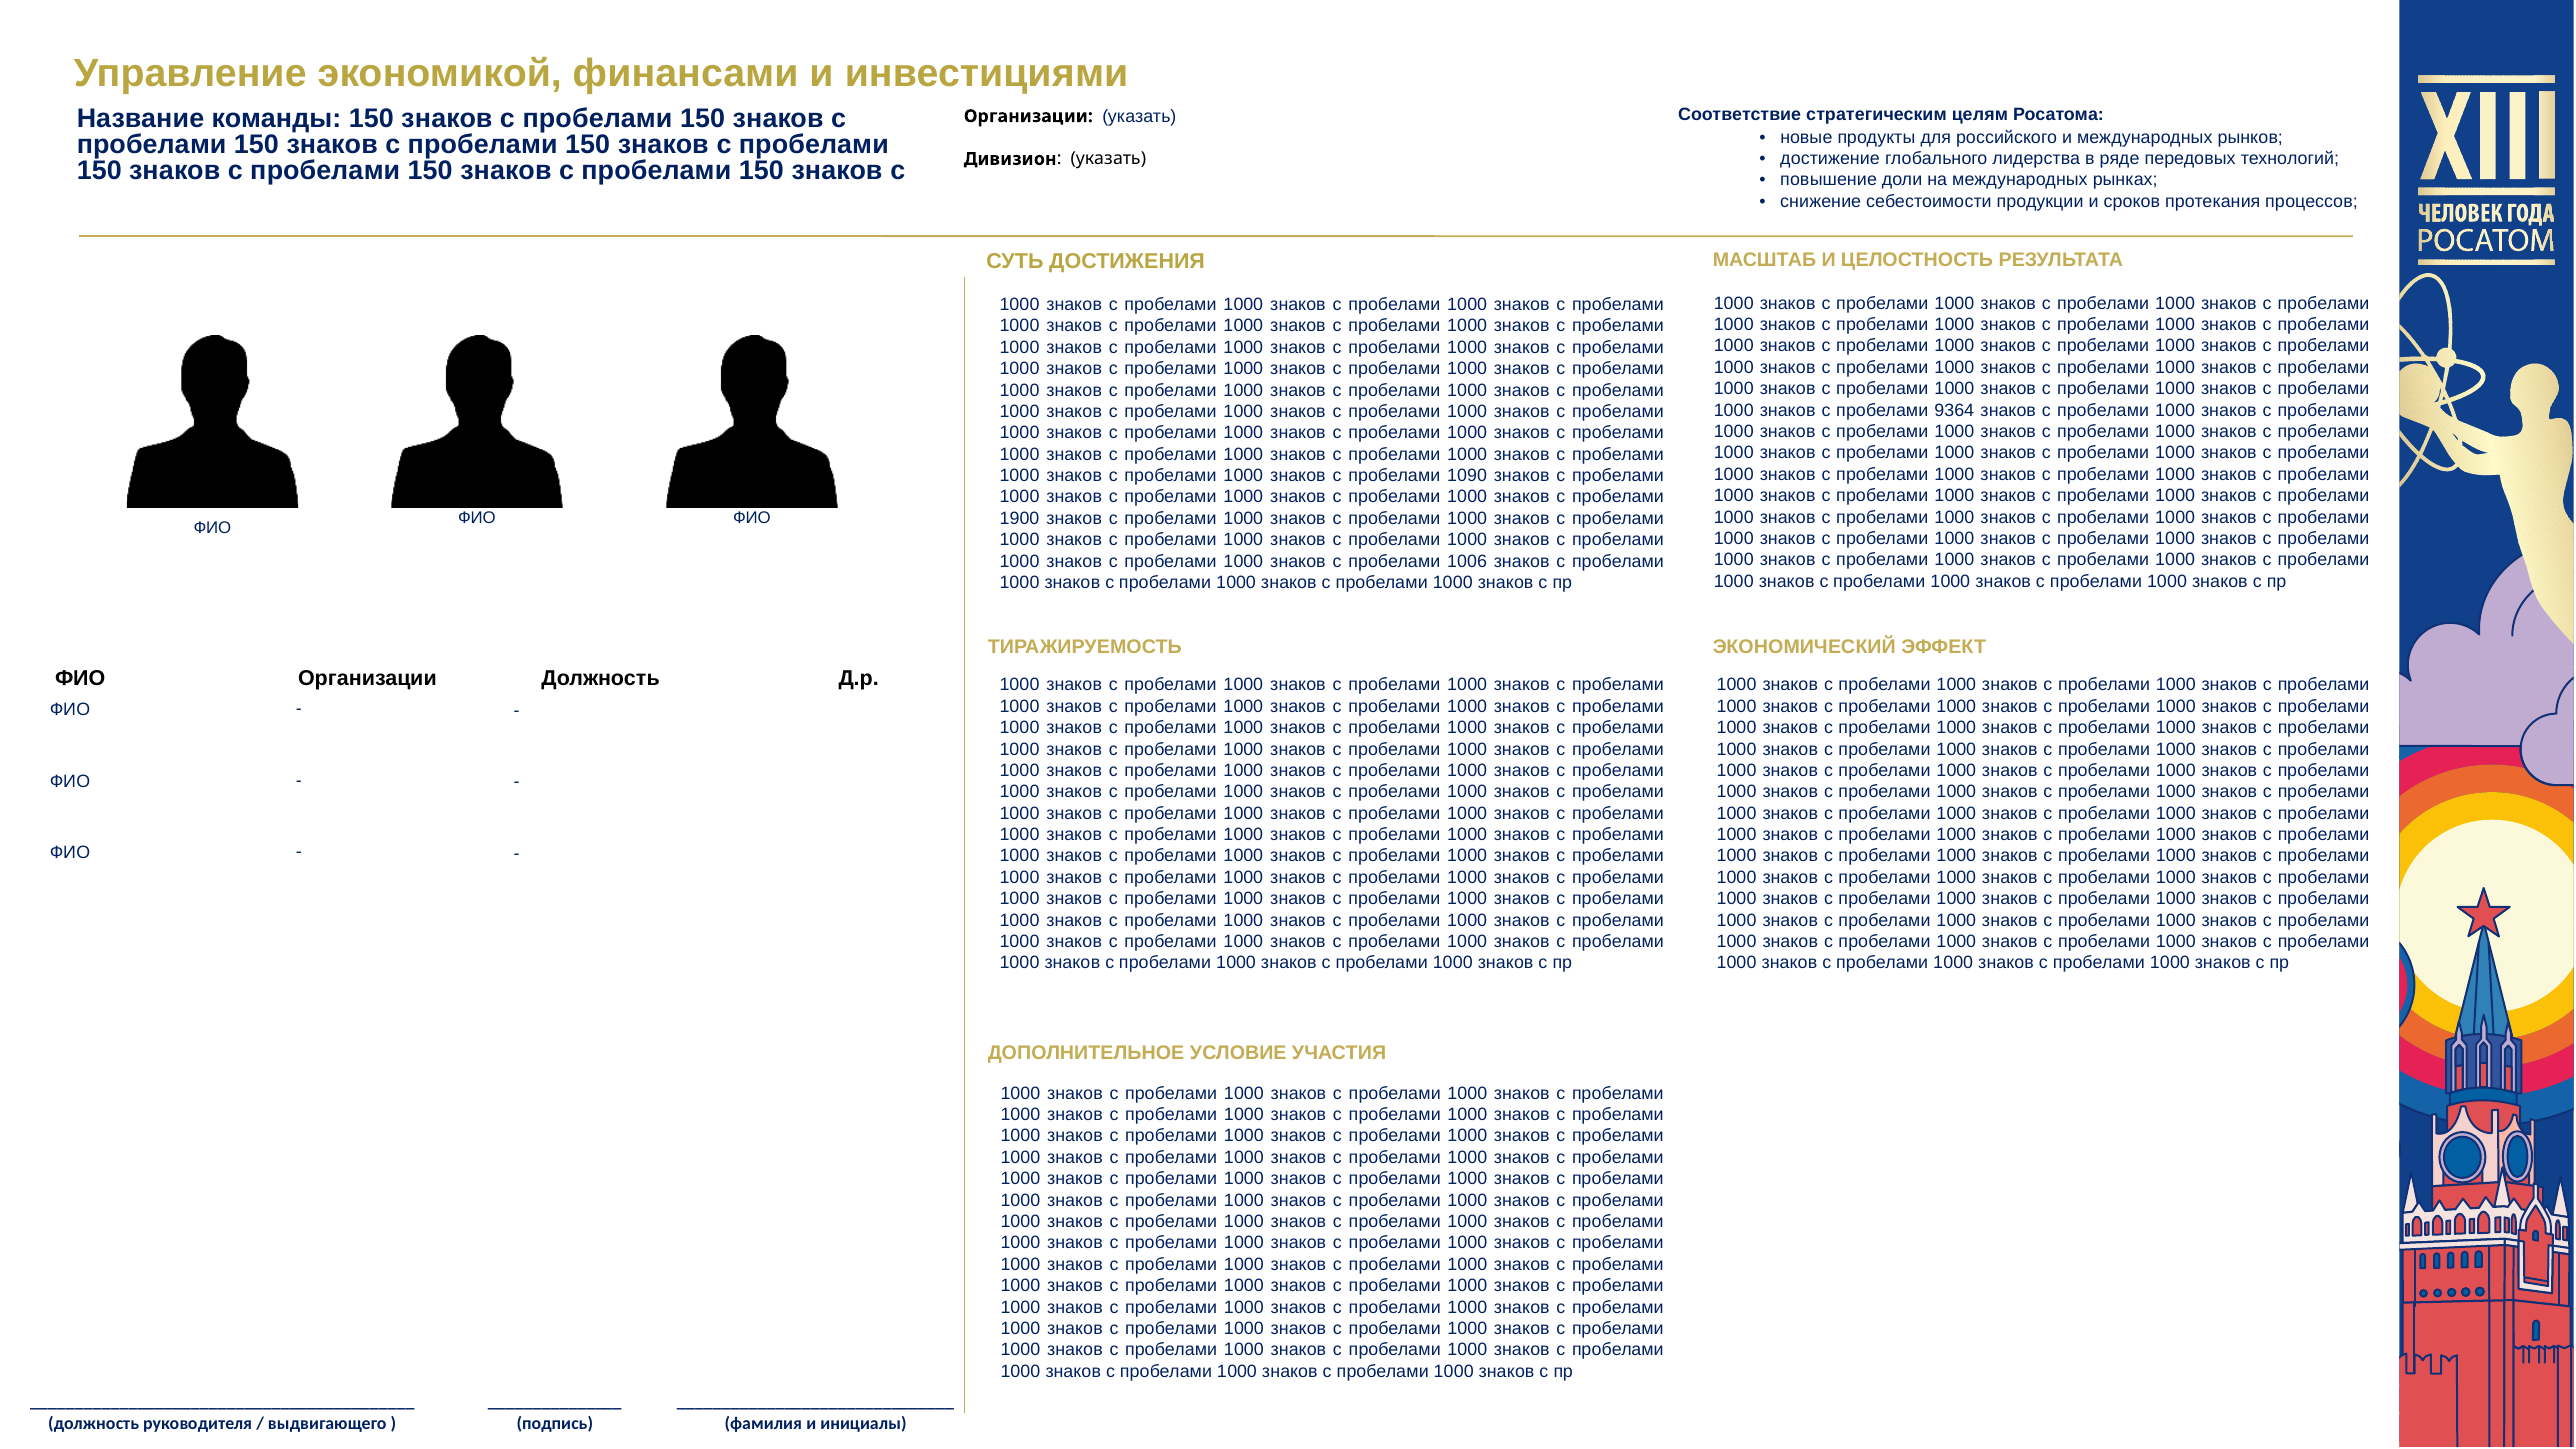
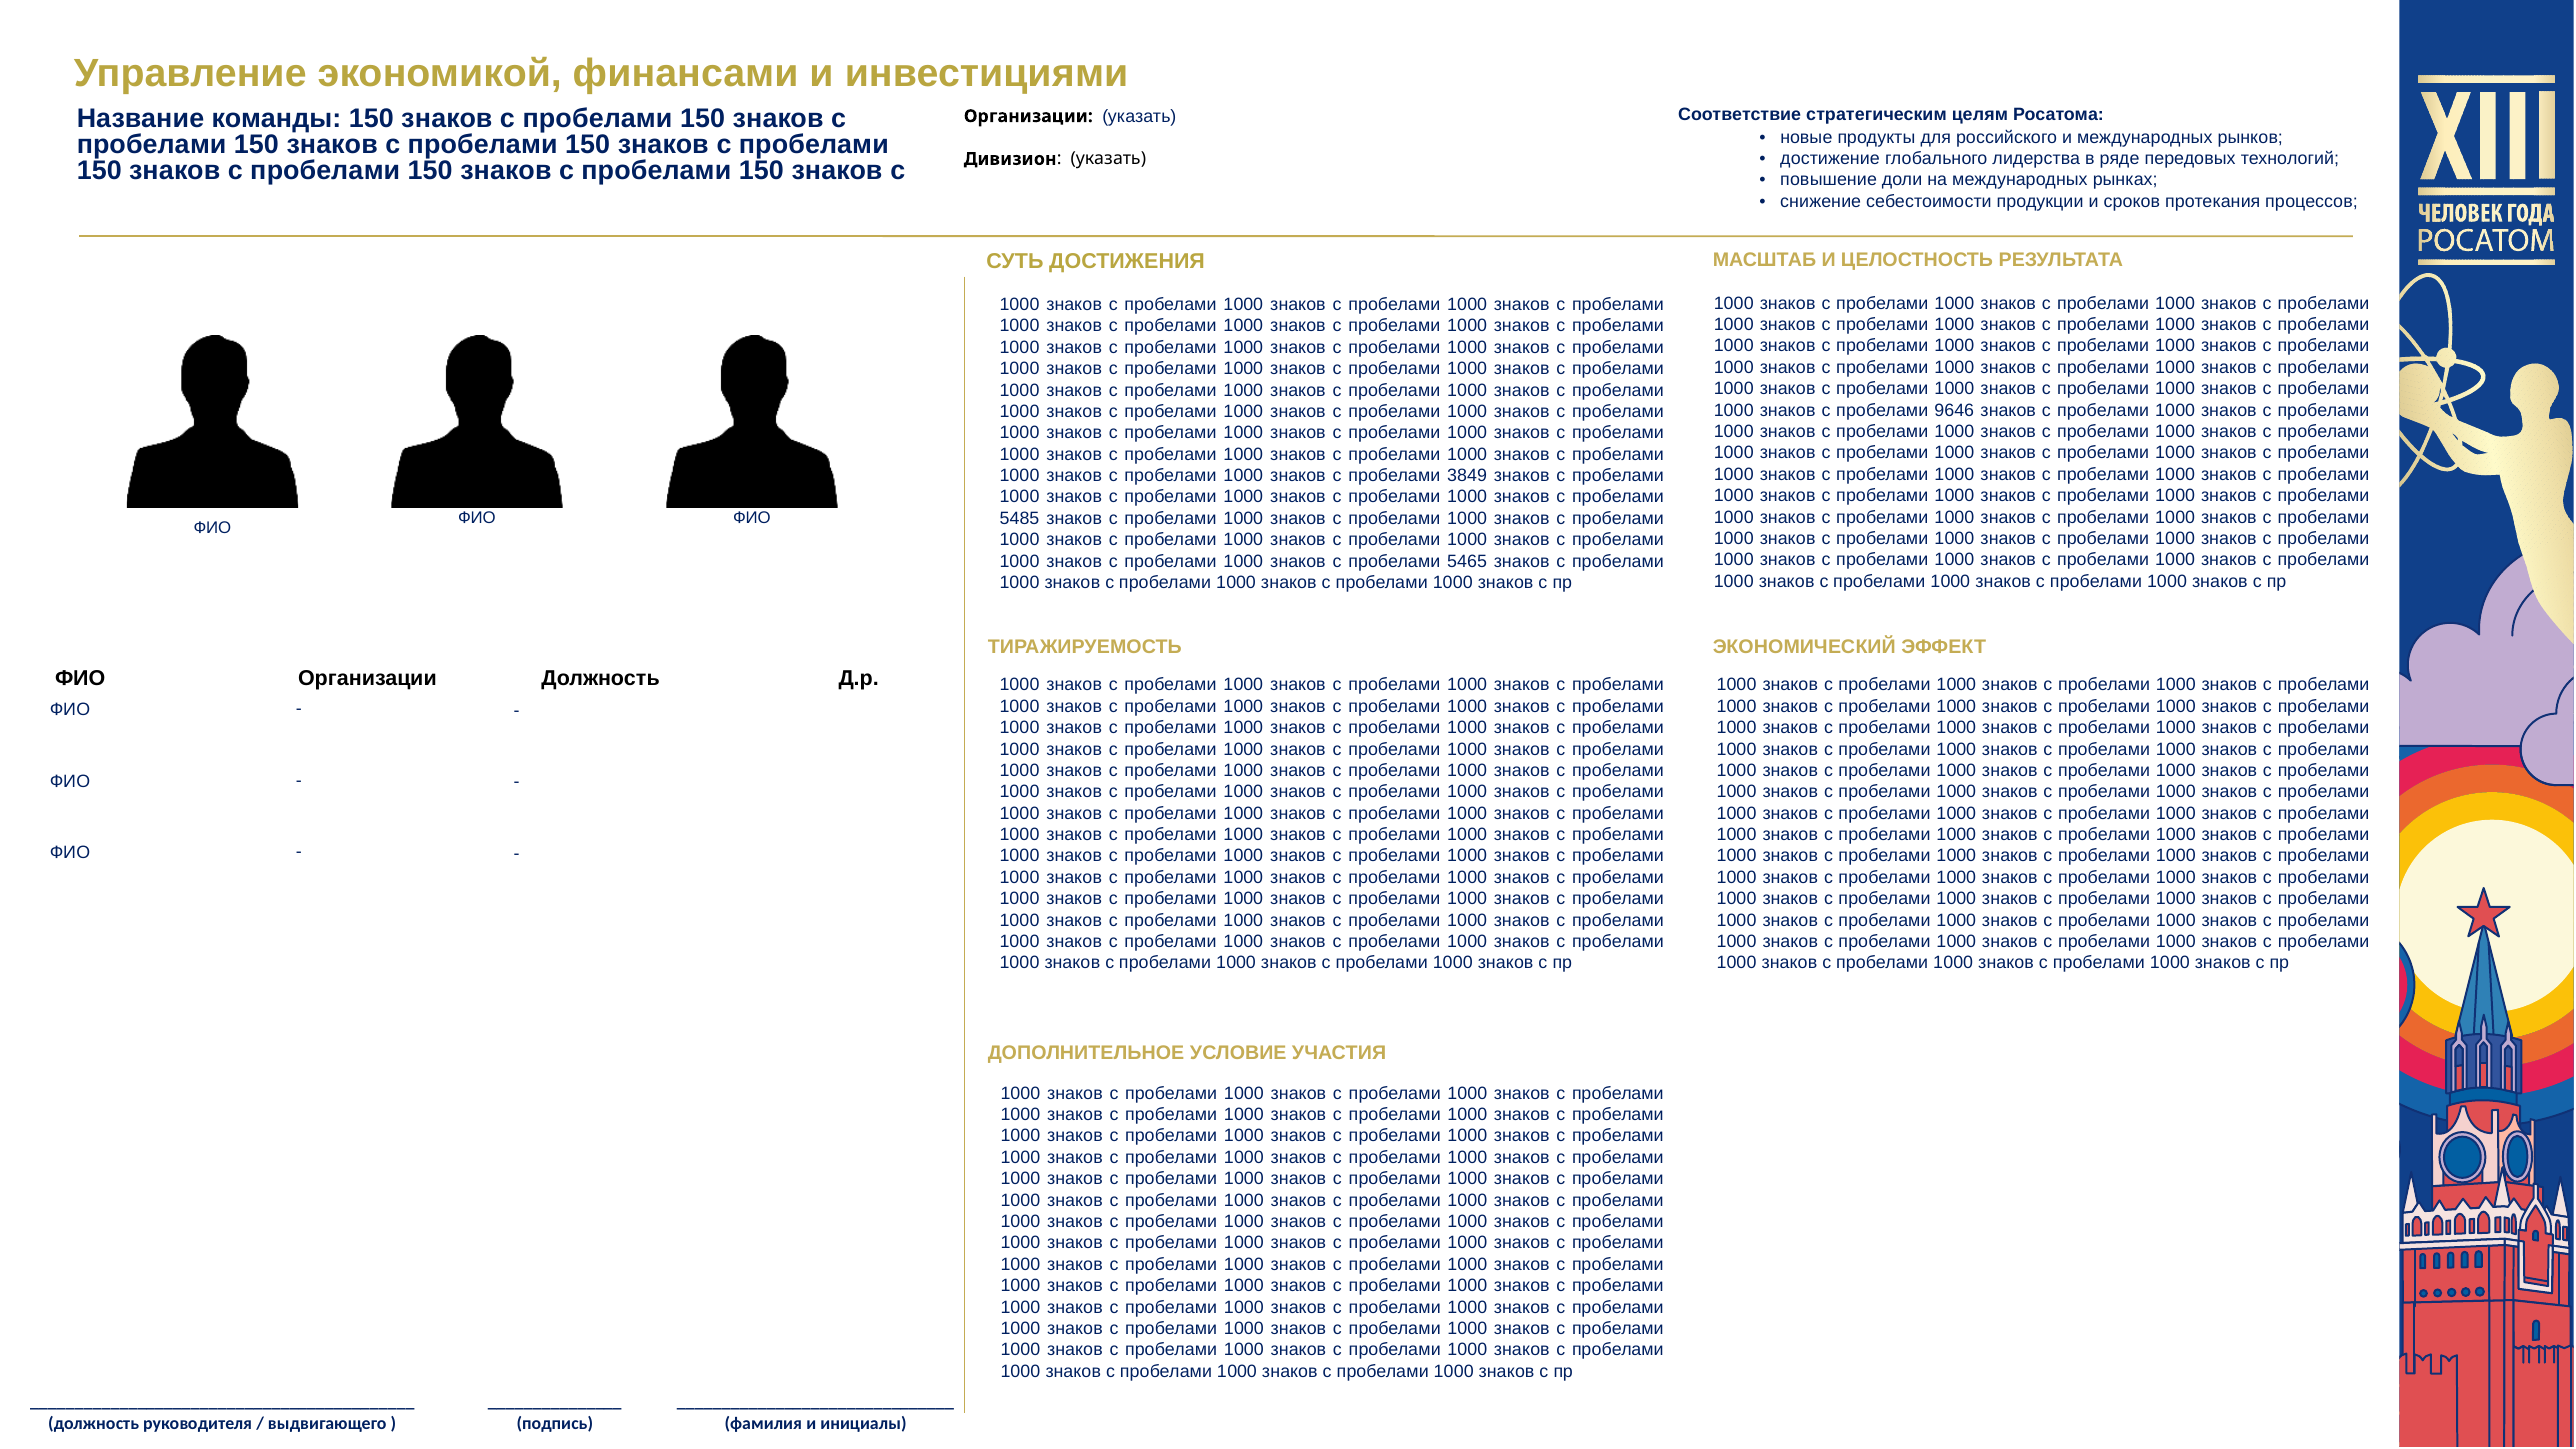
9364: 9364 -> 9646
1090: 1090 -> 3849
1900: 1900 -> 5485
1006: 1006 -> 5465
